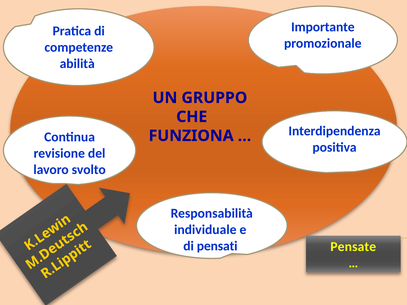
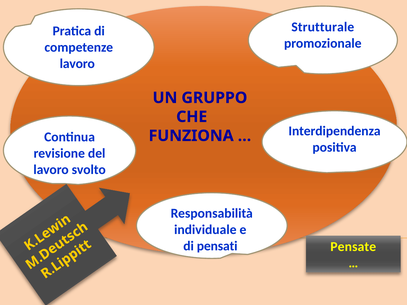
Importante: Importante -> Strutturale
abilità at (77, 64): abilità -> lavoro
